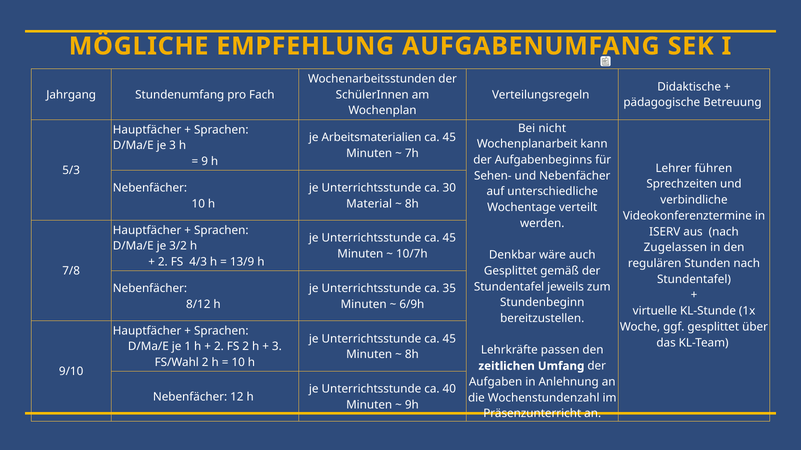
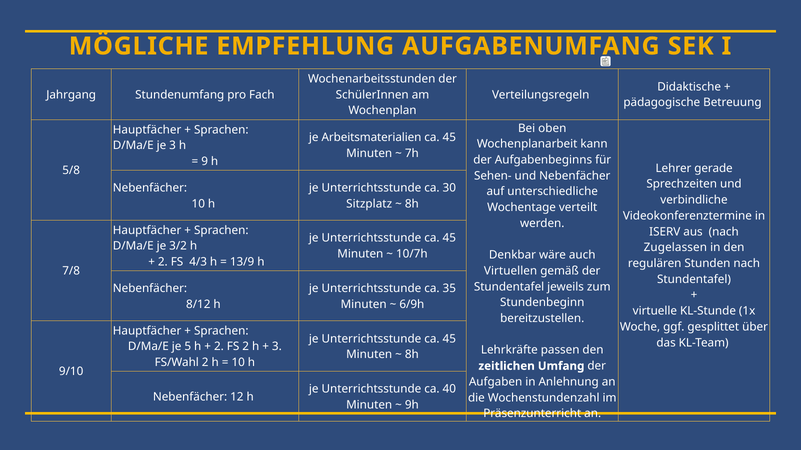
nicht: nicht -> oben
führen: führen -> gerade
5/3: 5/3 -> 5/8
Material: Material -> Sitzplatz
Gesplittet at (511, 271): Gesplittet -> Virtuellen
1: 1 -> 5
